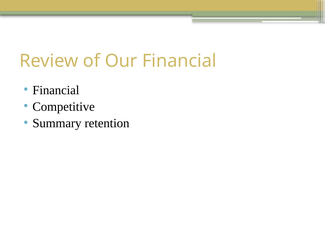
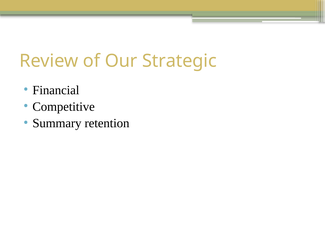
Our Financial: Financial -> Strategic
